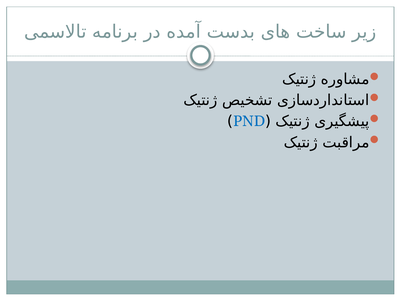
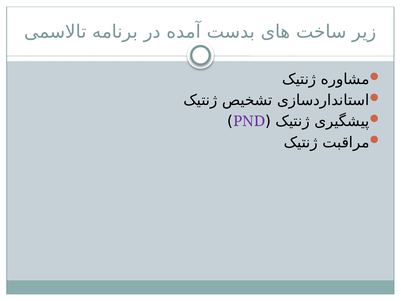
PND colour: blue -> purple
